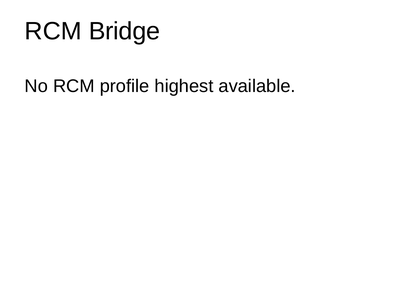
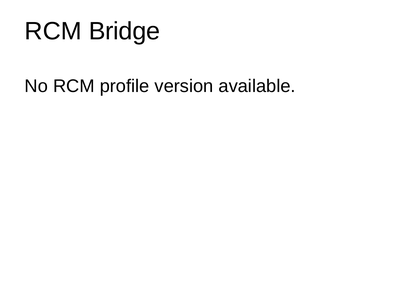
highest: highest -> version
